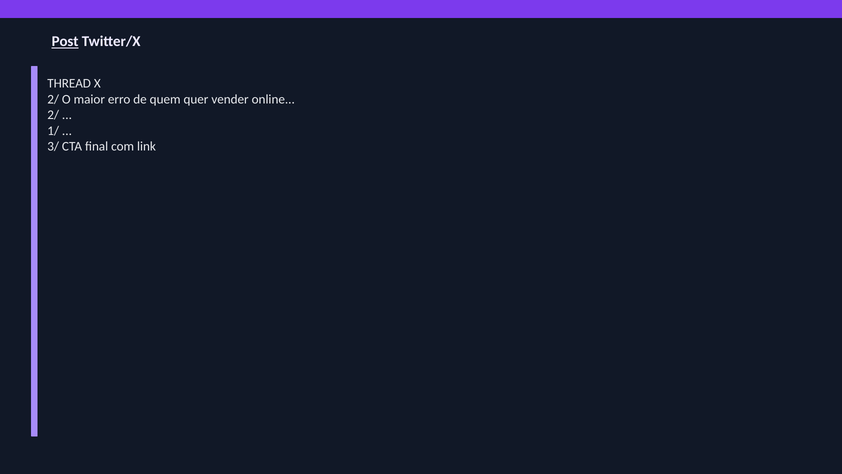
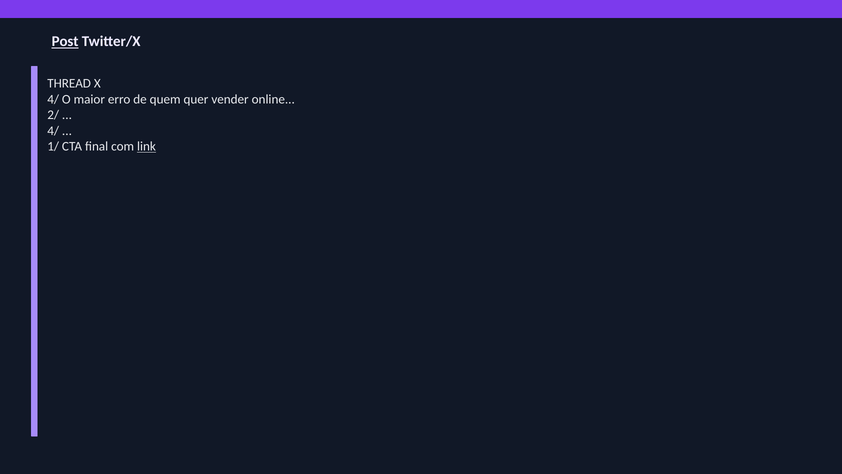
2/ at (53, 99): 2/ -> 4/
1/ at (53, 131): 1/ -> 4/
3/: 3/ -> 1/
link underline: none -> present
